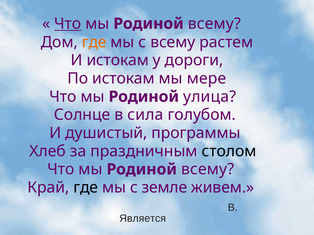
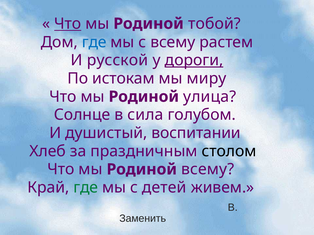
всему at (214, 24): всему -> тобой
где at (94, 42) colour: orange -> blue
И истокам: истокам -> русской
дороги underline: none -> present
мере: мере -> миру
программы: программы -> воспитании
где at (86, 188) colour: black -> green
земле: земле -> детей
Является: Является -> Заменить
